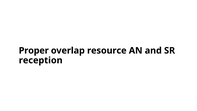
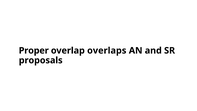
resource: resource -> overlaps
reception: reception -> proposals
